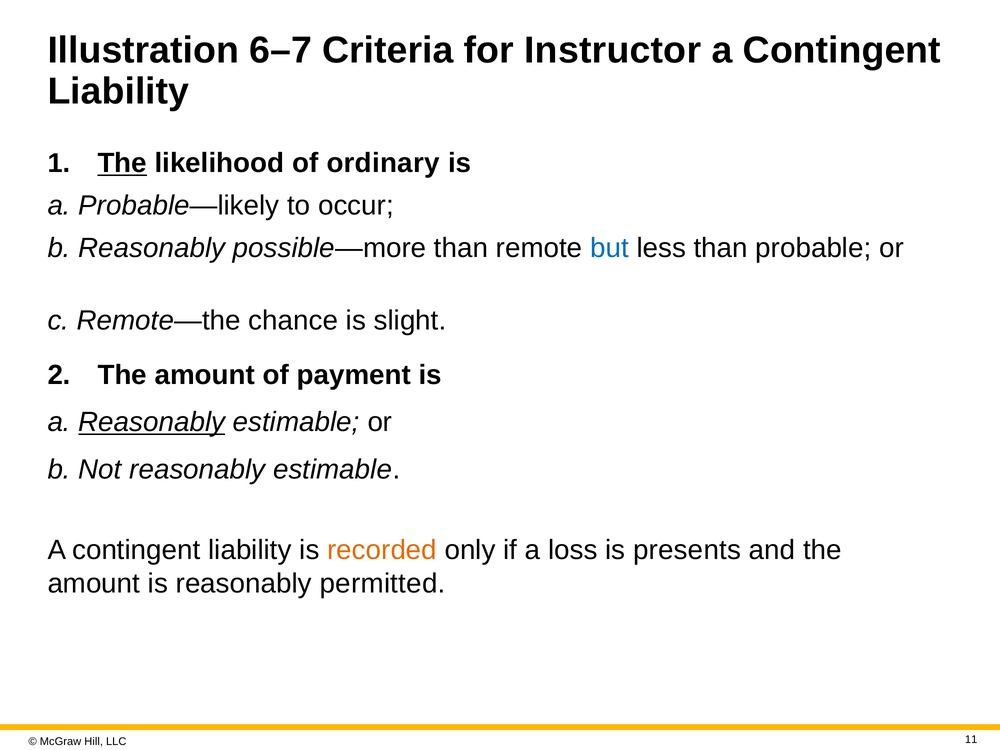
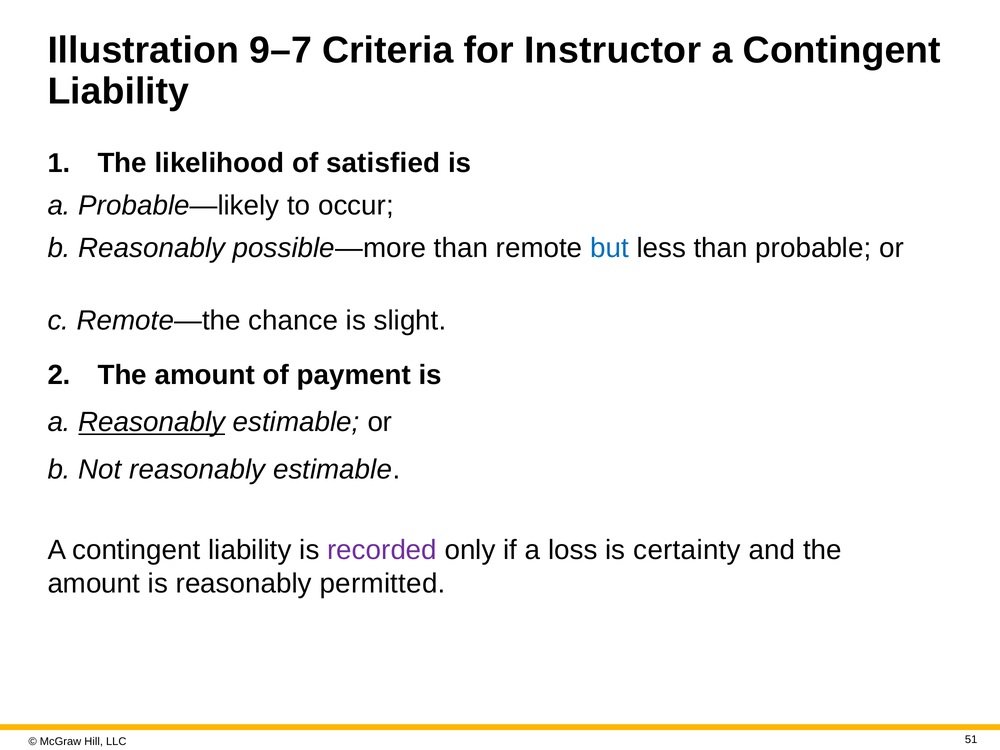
6–7: 6–7 -> 9–7
The at (122, 163) underline: present -> none
ordinary: ordinary -> satisfied
recorded colour: orange -> purple
presents: presents -> certainty
11: 11 -> 51
